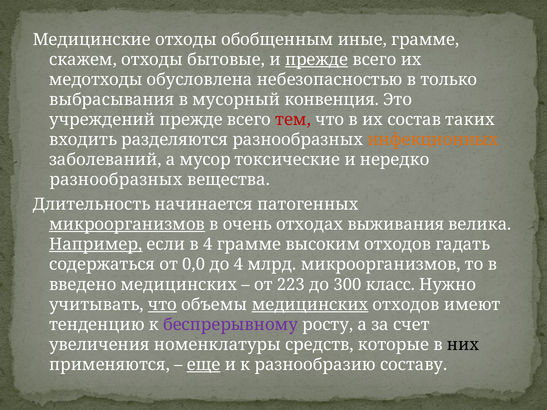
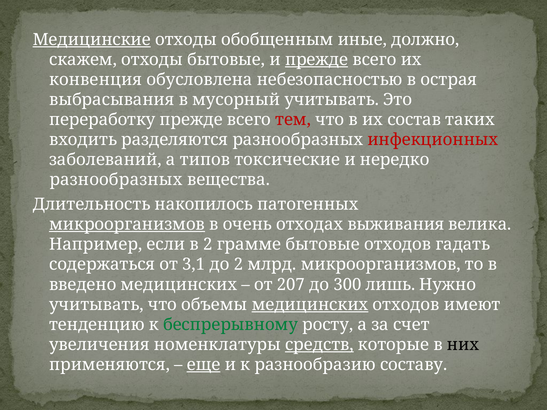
Медицинские underline: none -> present
иные грамме: грамме -> должно
медотходы: медотходы -> конвенция
только: только -> острая
мусорный конвенция: конвенция -> учитывать
учреждений: учреждений -> переработку
инфекционных colour: orange -> red
мусор: мусор -> типов
начинается: начинается -> накопилось
Например underline: present -> none
в 4: 4 -> 2
грамме высоким: высоким -> бытовые
0,0: 0,0 -> 3,1
до 4: 4 -> 2
223: 223 -> 207
класс: класс -> лишь
что at (162, 305) underline: present -> none
беспрерывному colour: purple -> green
средств underline: none -> present
